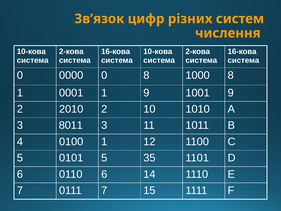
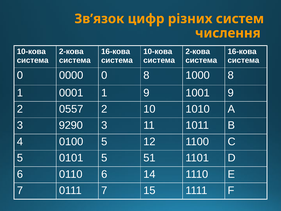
2010: 2010 -> 0557
8011: 8011 -> 9290
0100 1: 1 -> 5
35: 35 -> 51
